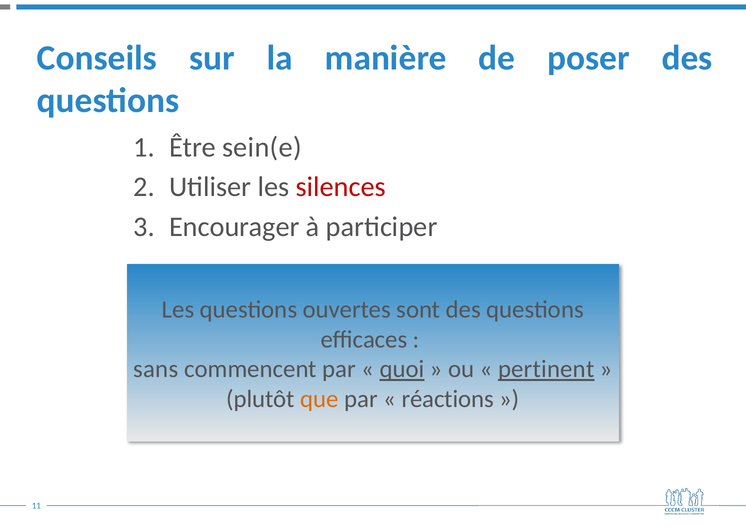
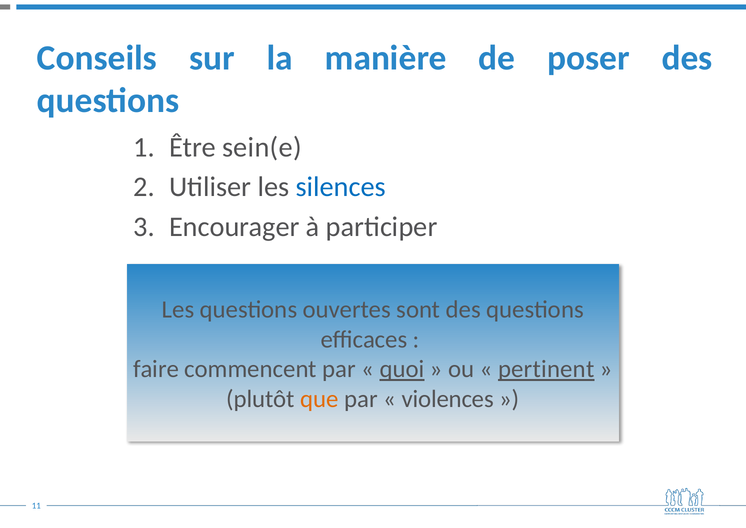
silences colour: red -> blue
sans: sans -> faire
réactions: réactions -> violences
